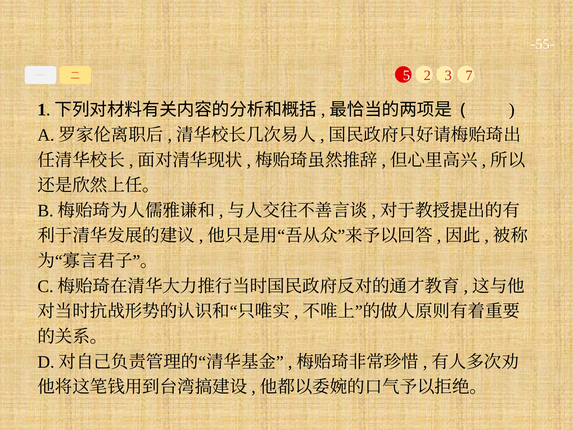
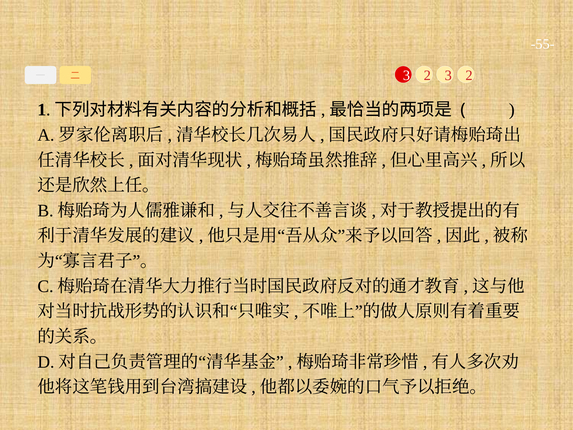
5 at (406, 75): 5 -> 3
2 3 7: 7 -> 2
